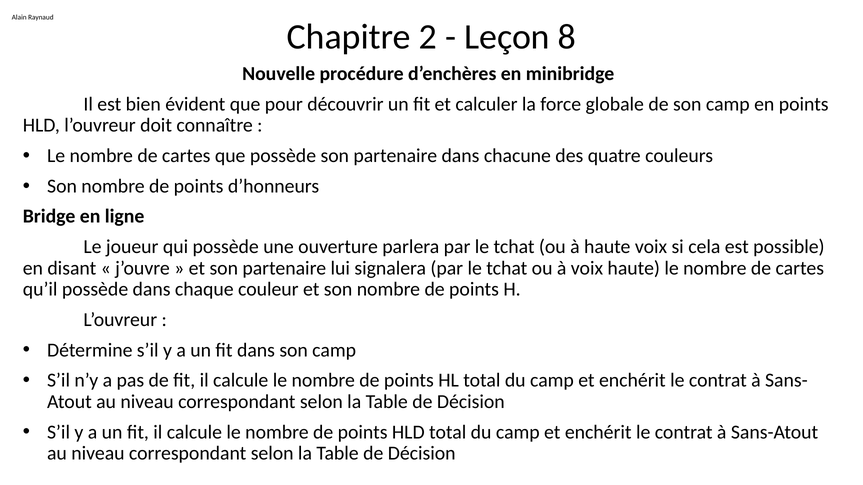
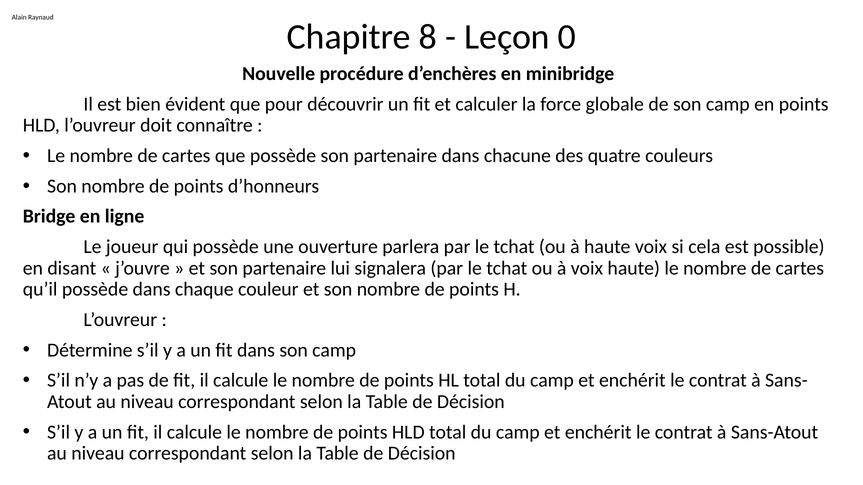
2: 2 -> 8
8: 8 -> 0
